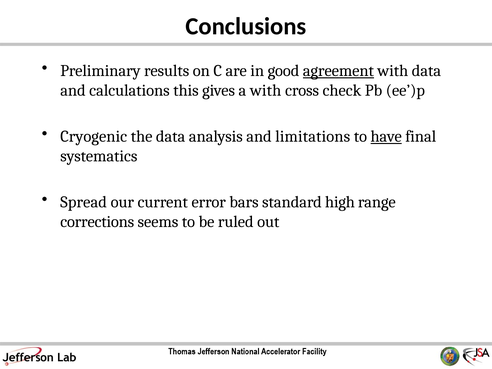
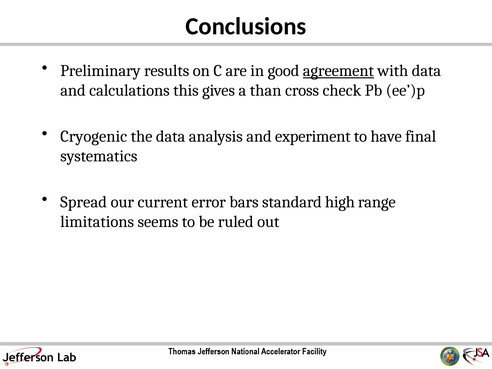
a with: with -> than
limitations: limitations -> experiment
have underline: present -> none
corrections: corrections -> limitations
